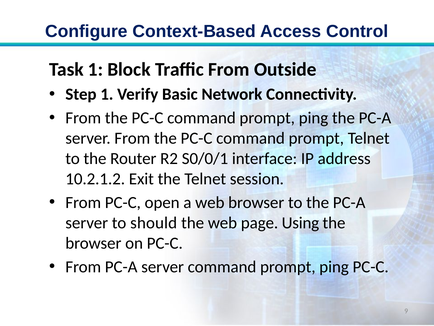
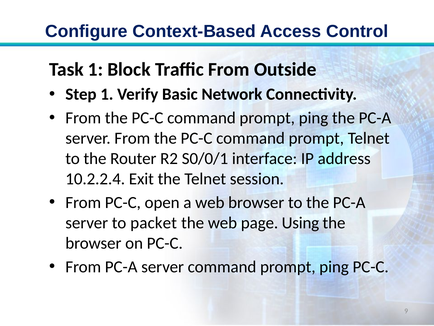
10.2.1.2: 10.2.1.2 -> 10.2.2.4
should: should -> packet
